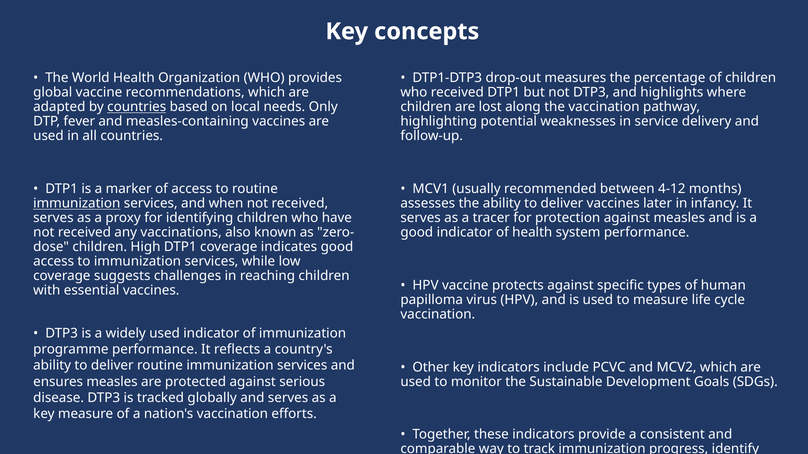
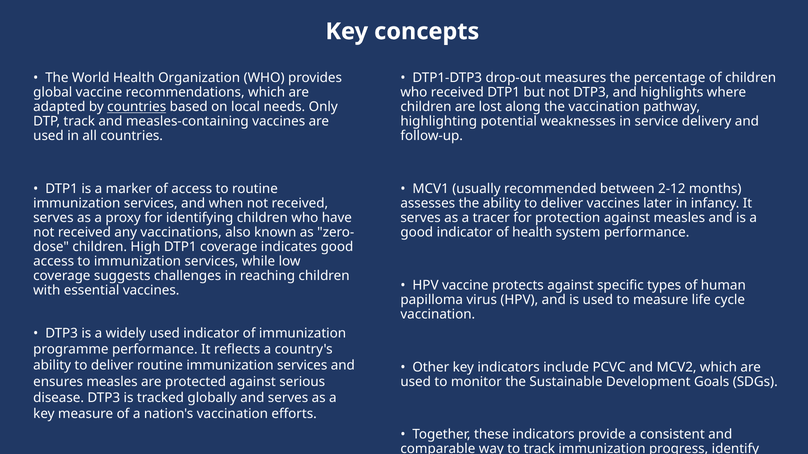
DTP fever: fever -> track
4-12: 4-12 -> 2-12
immunization at (77, 204) underline: present -> none
